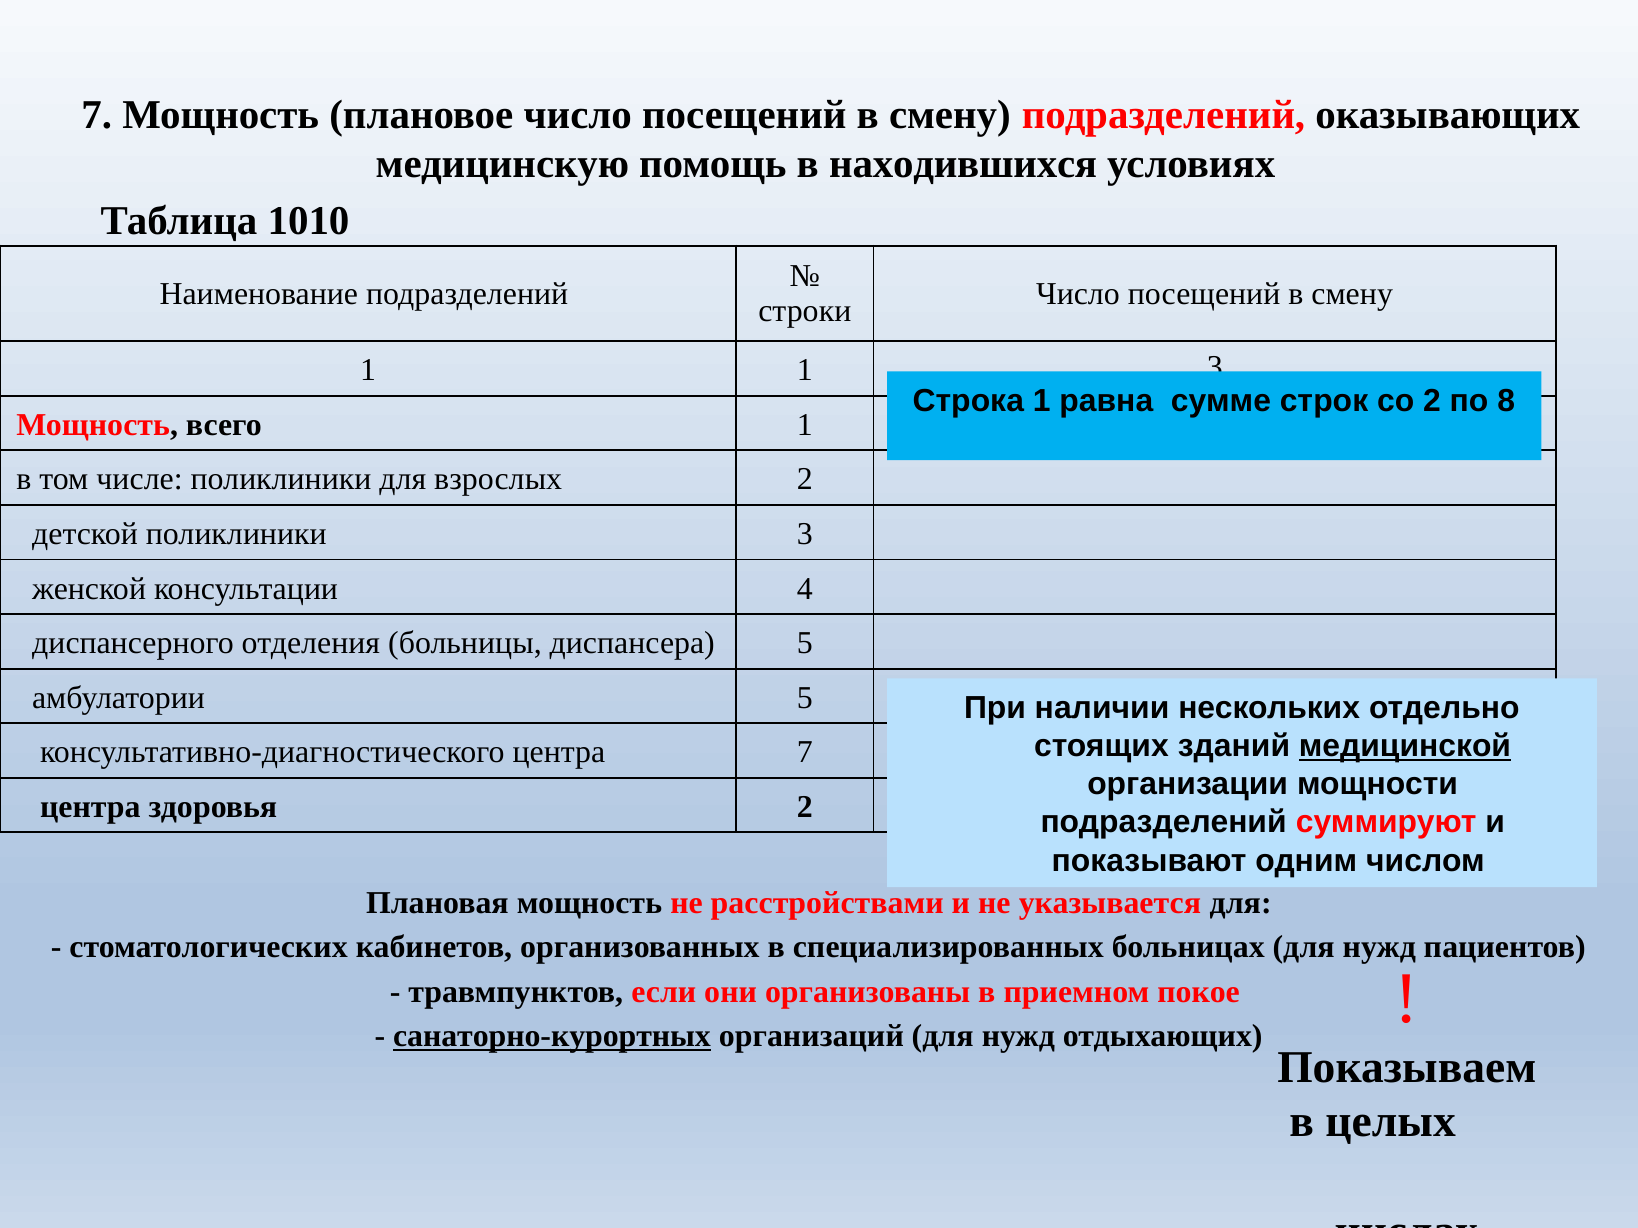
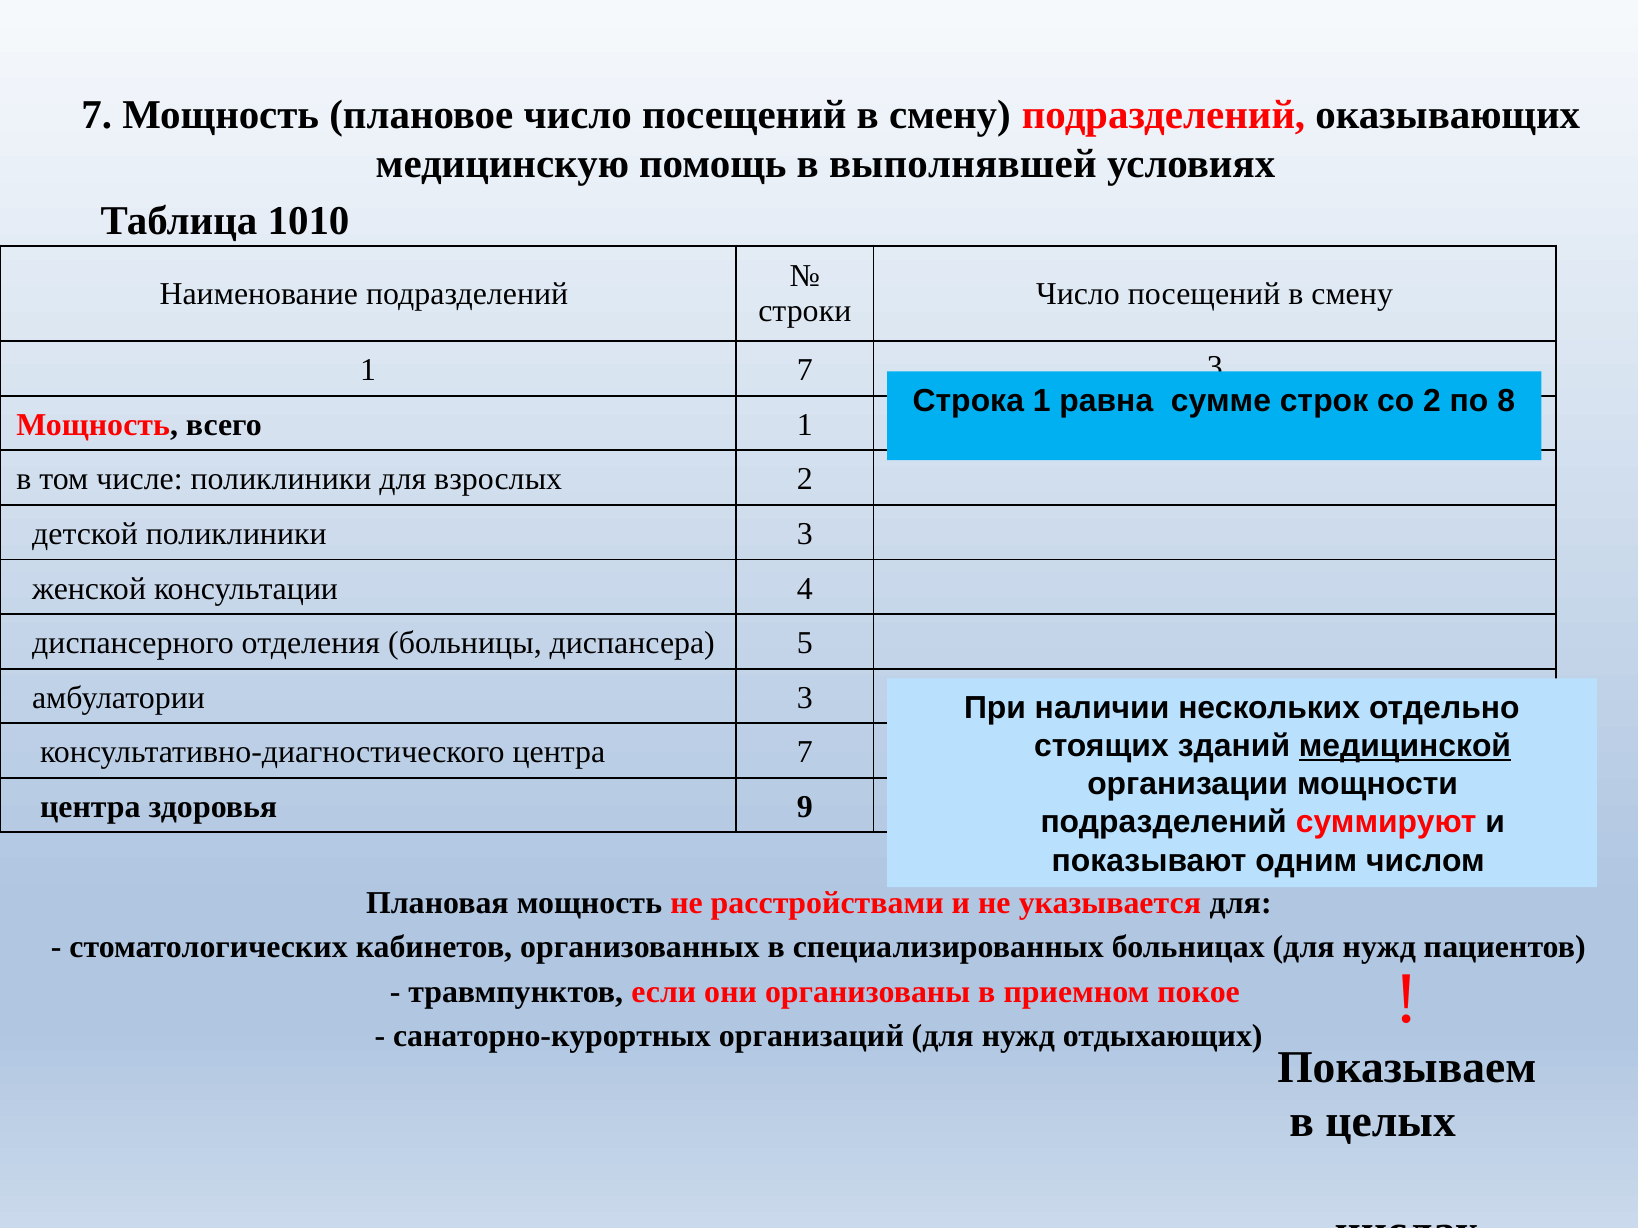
находившихся: находившихся -> выполнявшей
1 1: 1 -> 7
амбулатории 5: 5 -> 3
здоровья 2: 2 -> 9
санаторно-курортных underline: present -> none
